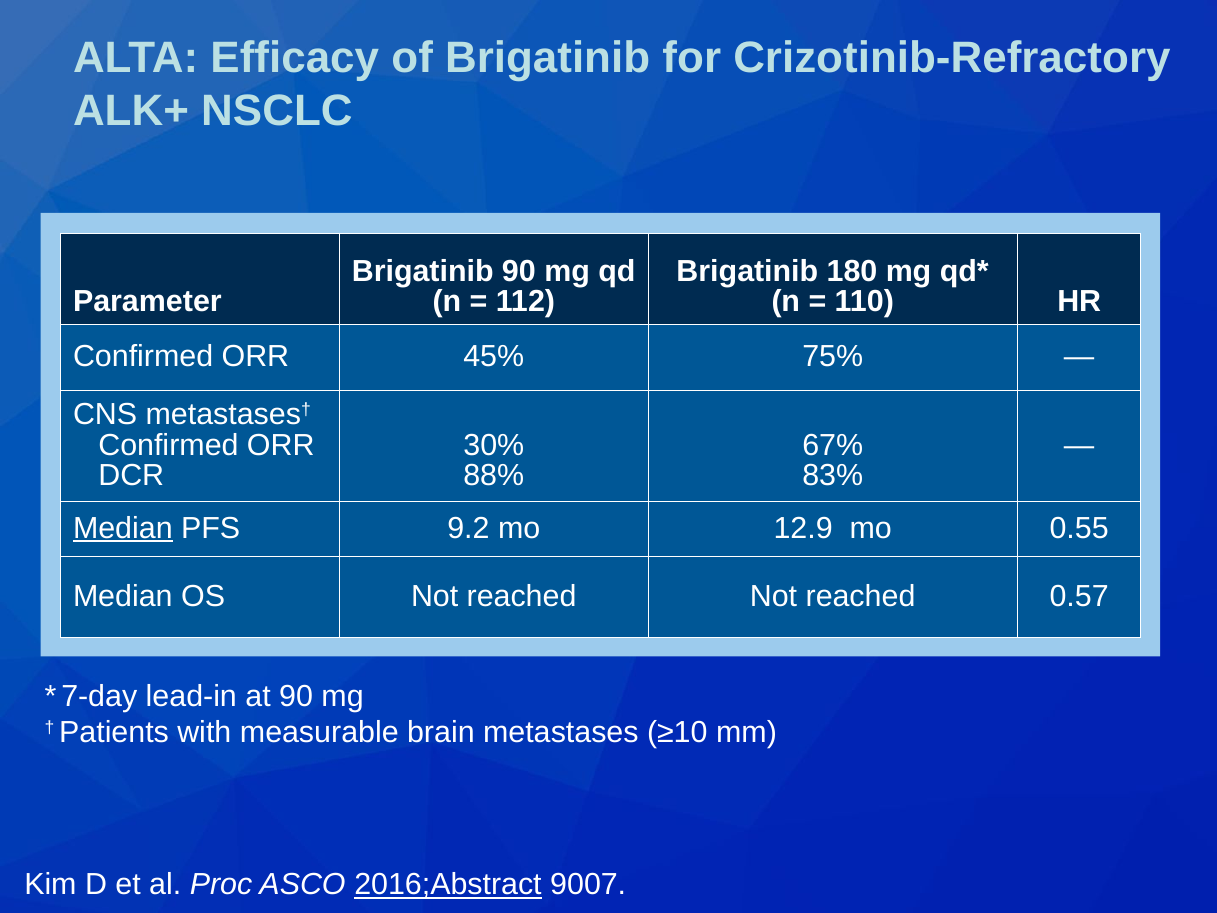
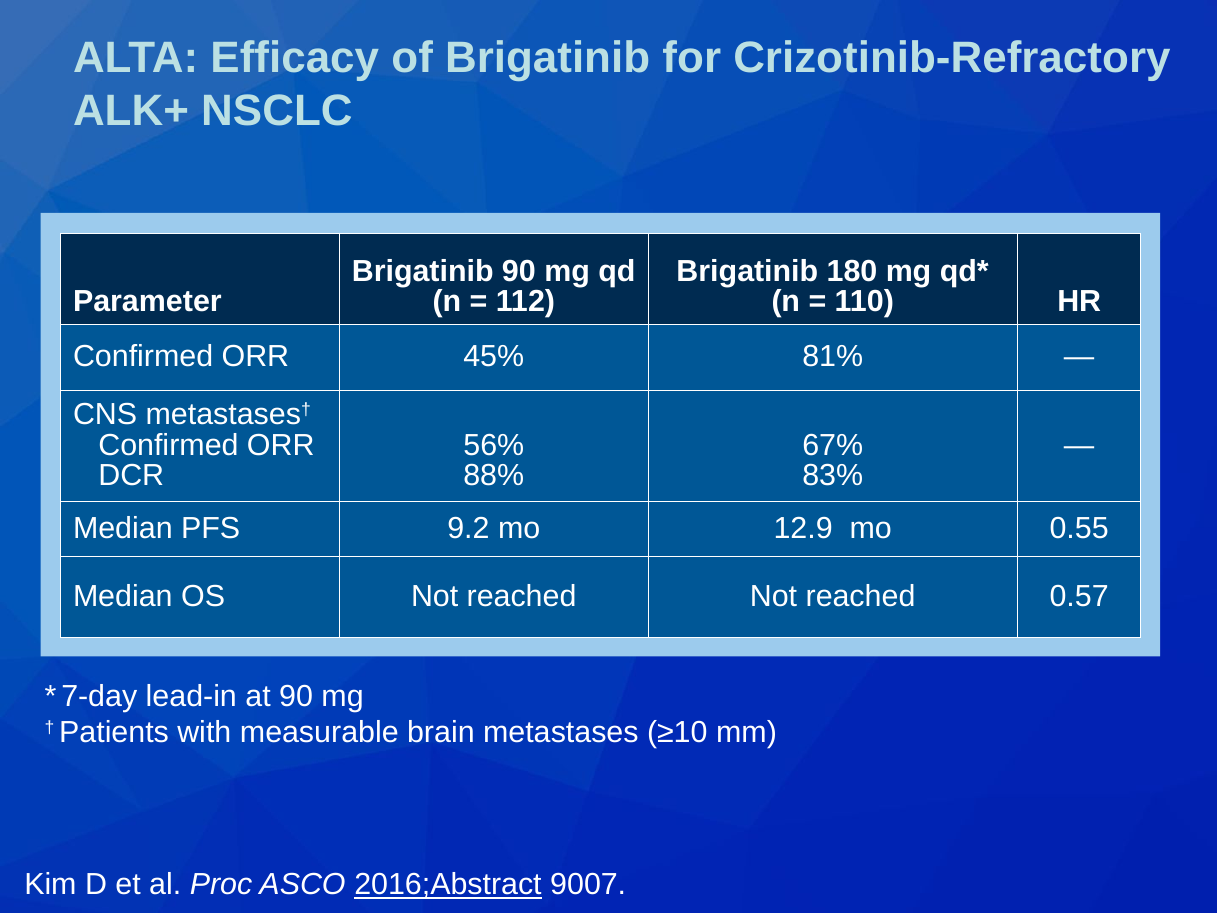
75%: 75% -> 81%
30%: 30% -> 56%
Median at (123, 528) underline: present -> none
